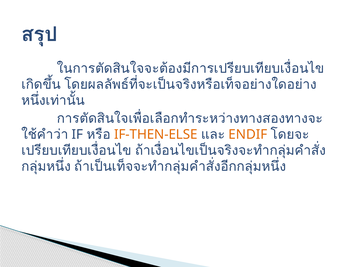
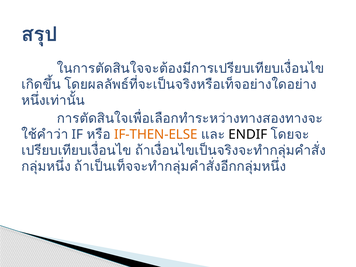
ENDIF colour: orange -> black
